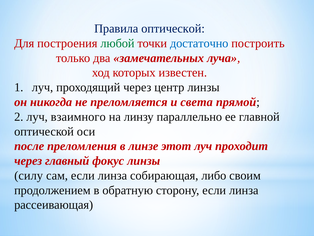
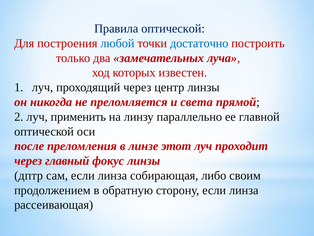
любой colour: green -> blue
взаимного: взаимного -> применить
силу: силу -> дптр
